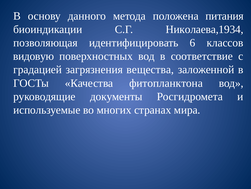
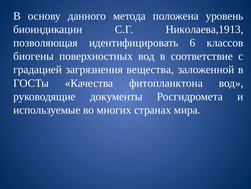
питания: питания -> уровень
Николаева,1934: Николаева,1934 -> Николаева,1913
видовую: видовую -> биогены
